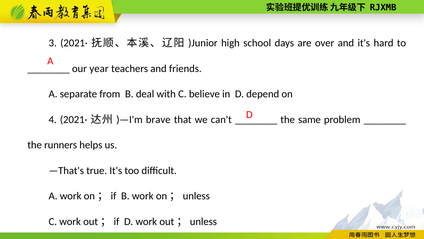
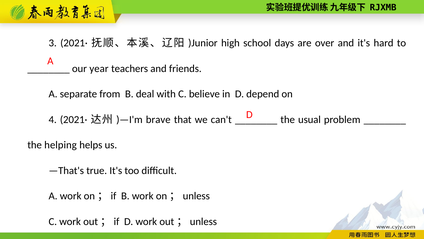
same: same -> usual
runners: runners -> helping
